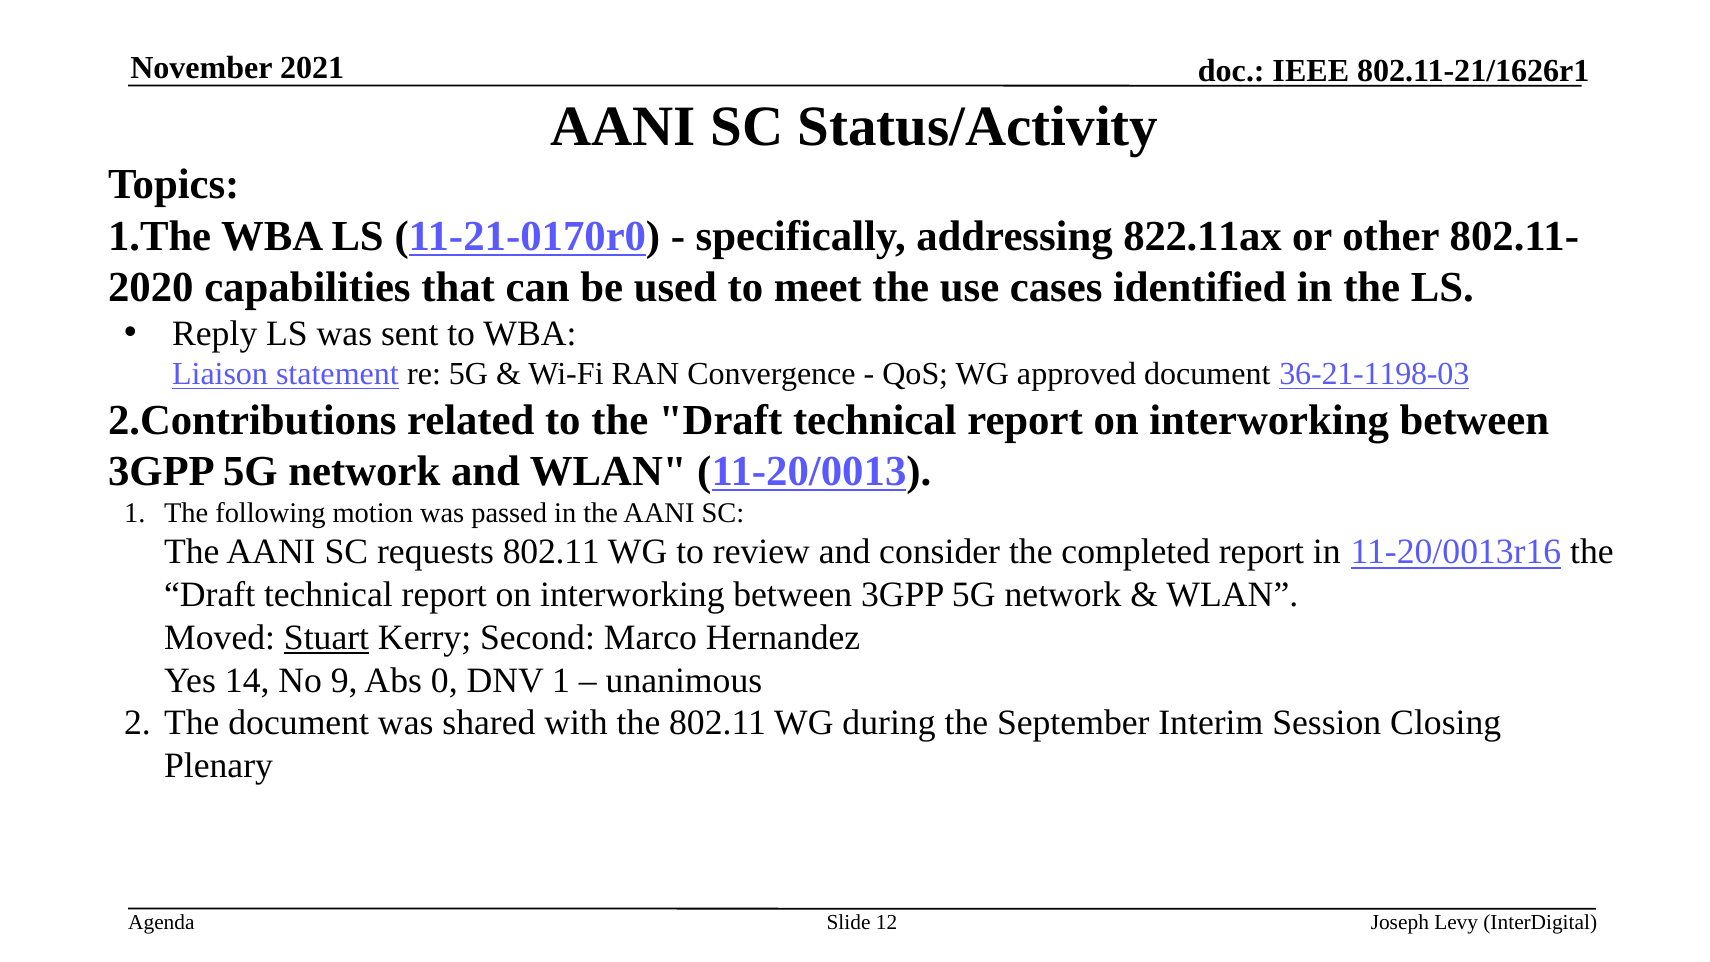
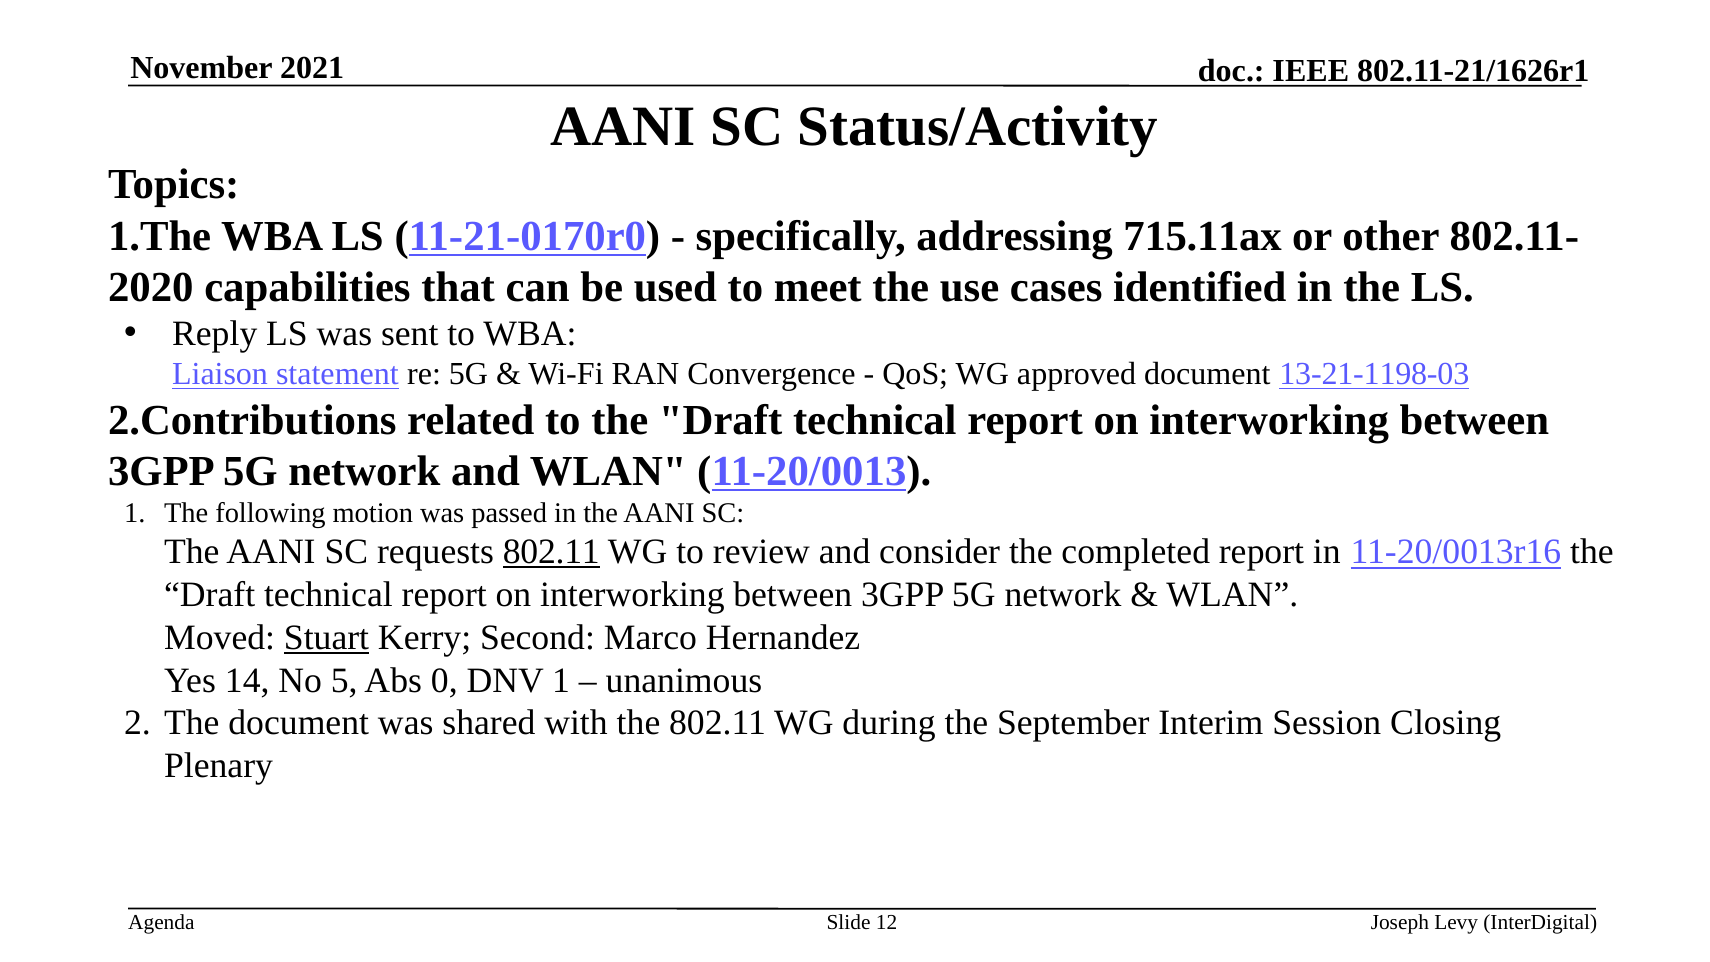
822.11ax: 822.11ax -> 715.11ax
36-21-1198-03: 36-21-1198-03 -> 13-21-1198-03
802.11 at (551, 552) underline: none -> present
9: 9 -> 5
